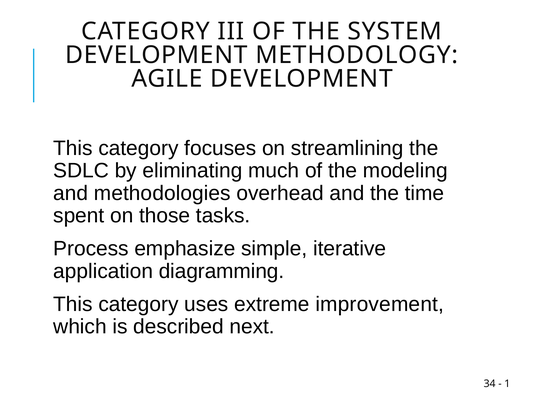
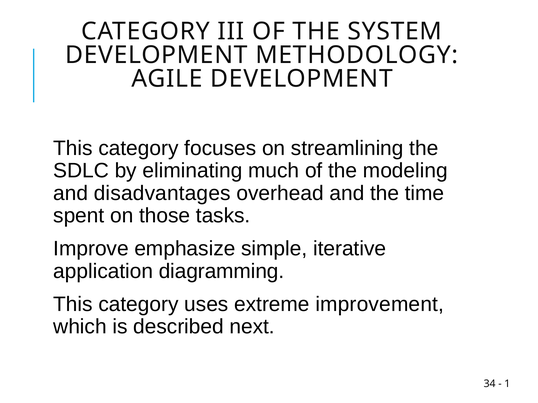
methodologies: methodologies -> disadvantages
Process: Process -> Improve
